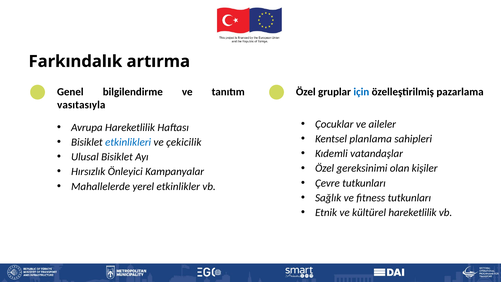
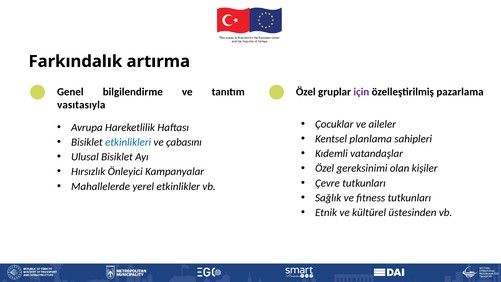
için colour: blue -> purple
çekicilik: çekicilik -> çabasını
kültürel hareketlilik: hareketlilik -> üstesinden
